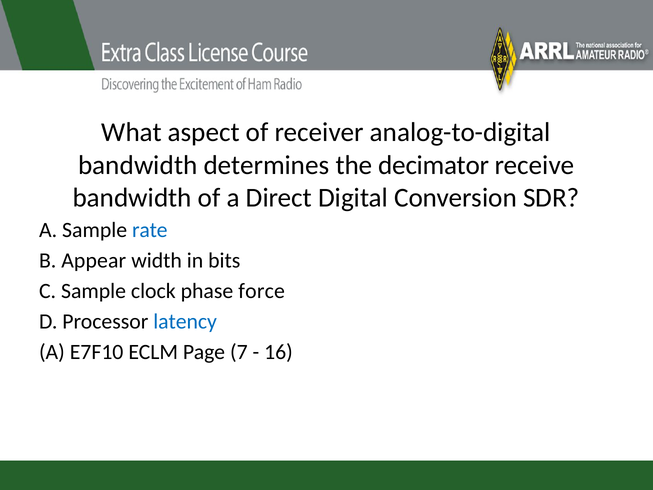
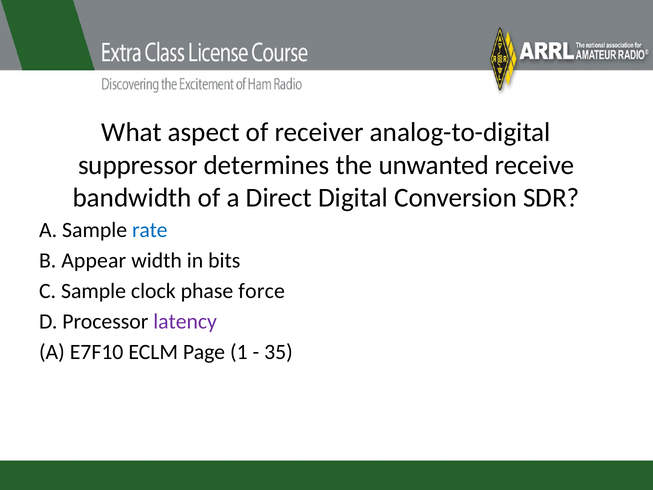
bandwidth at (138, 165): bandwidth -> suppressor
decimator: decimator -> unwanted
latency colour: blue -> purple
7: 7 -> 1
16: 16 -> 35
